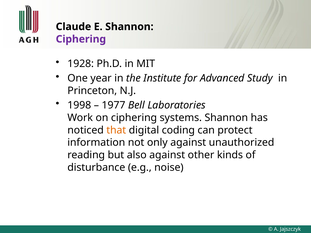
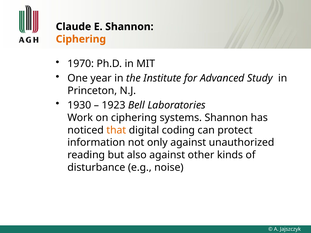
Ciphering at (81, 39) colour: purple -> orange
1928: 1928 -> 1970
1998: 1998 -> 1930
1977: 1977 -> 1923
